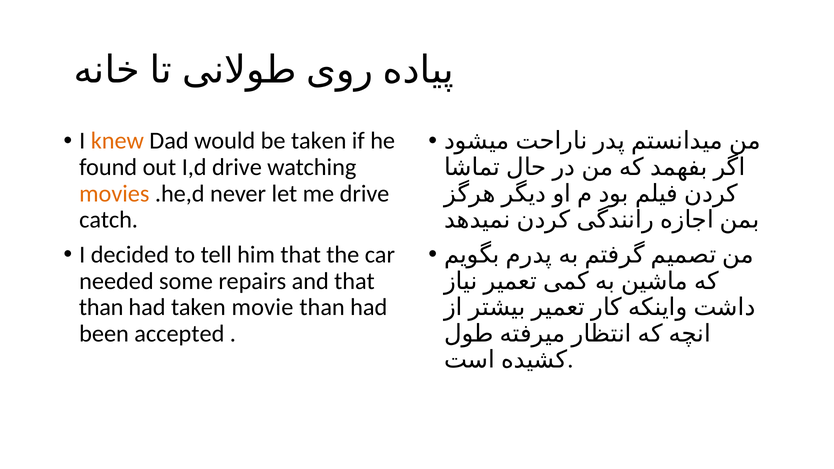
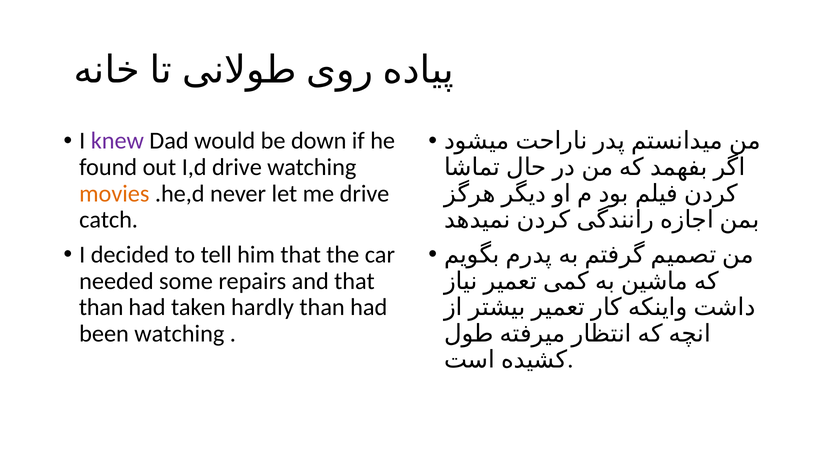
knew colour: orange -> purple
be taken: taken -> down
movie: movie -> hardly
been accepted: accepted -> watching
